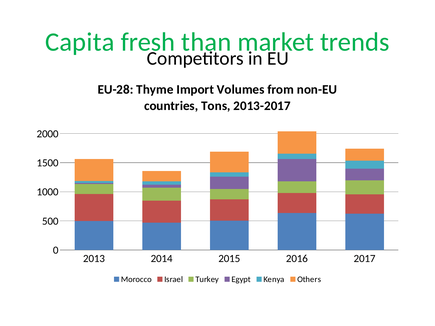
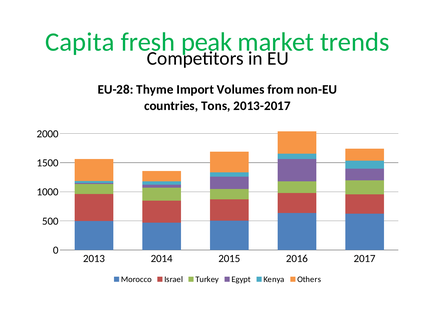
than: than -> peak
